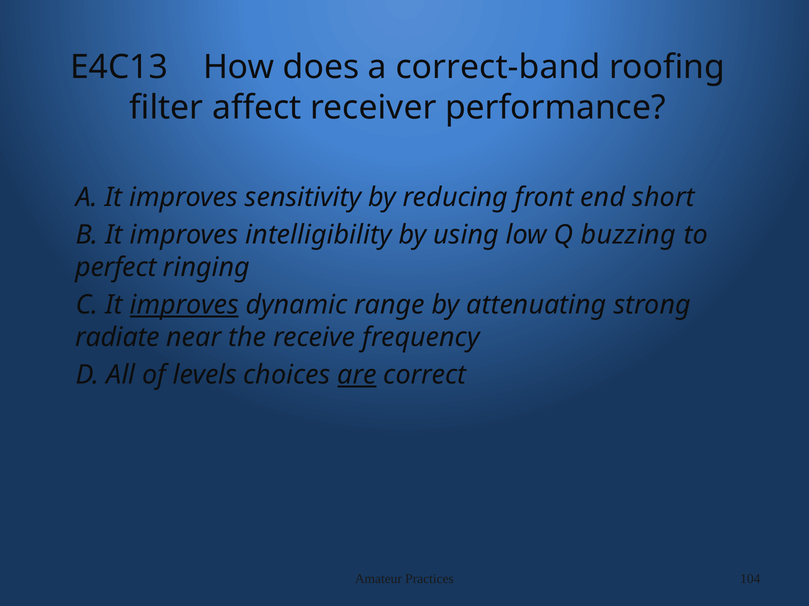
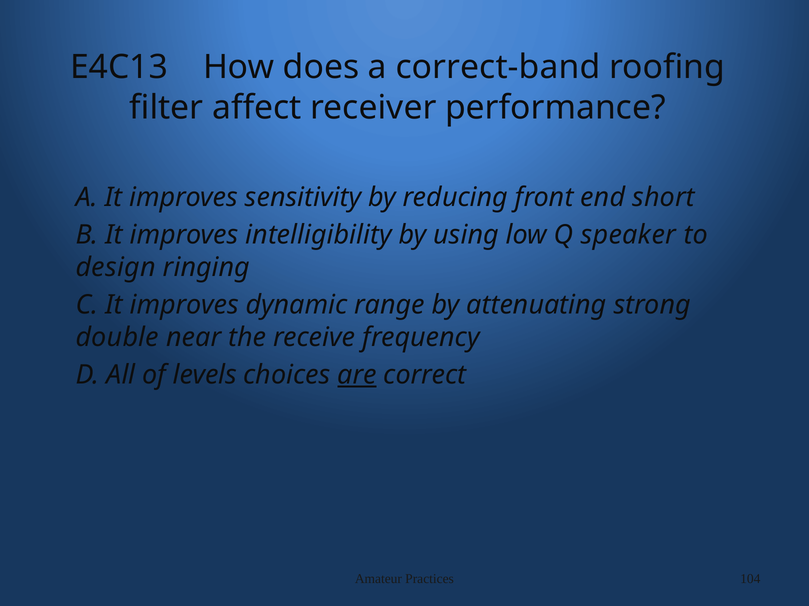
buzzing: buzzing -> speaker
perfect: perfect -> design
improves at (184, 305) underline: present -> none
radiate: radiate -> double
